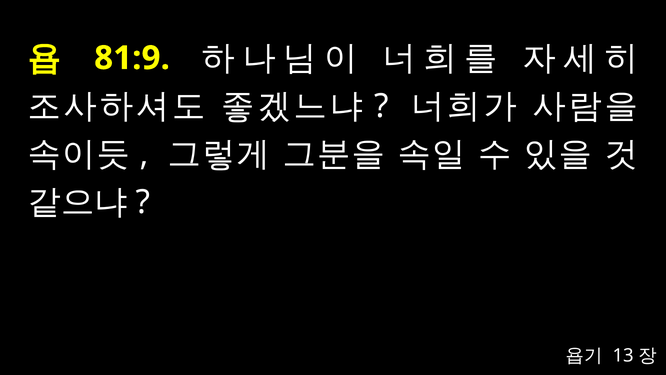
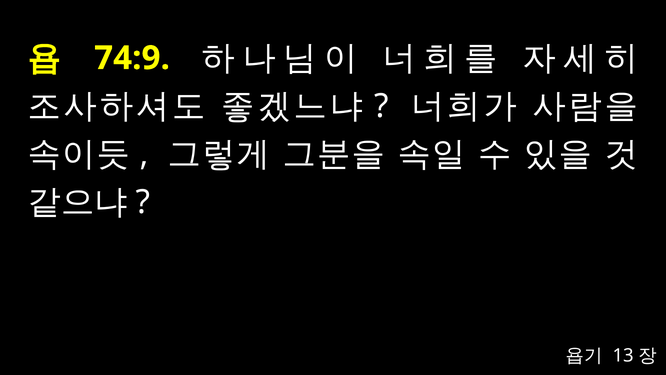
81:9: 81:9 -> 74:9
